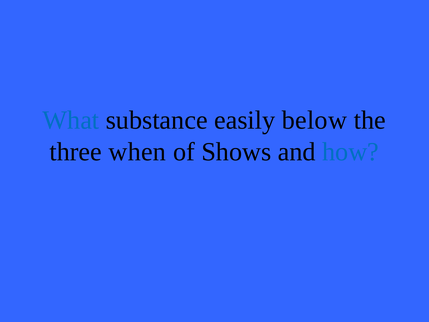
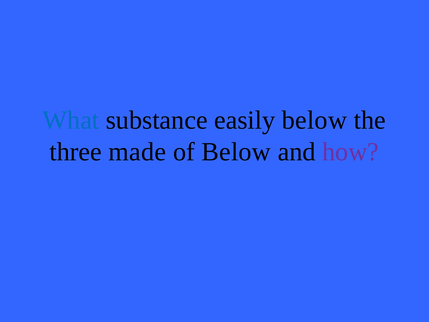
when: when -> made
of Shows: Shows -> Below
how colour: blue -> purple
